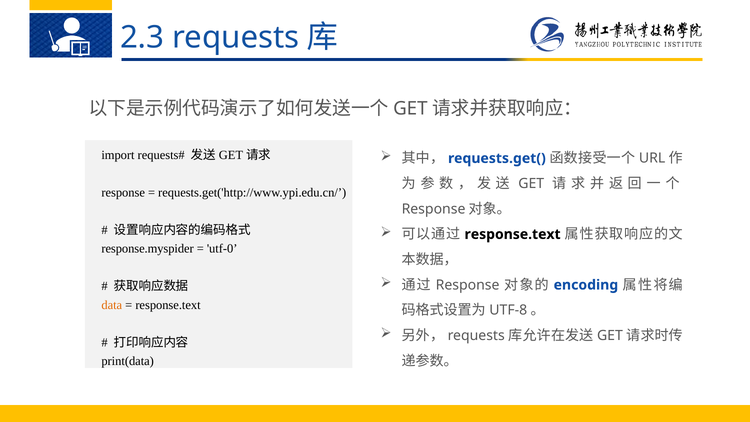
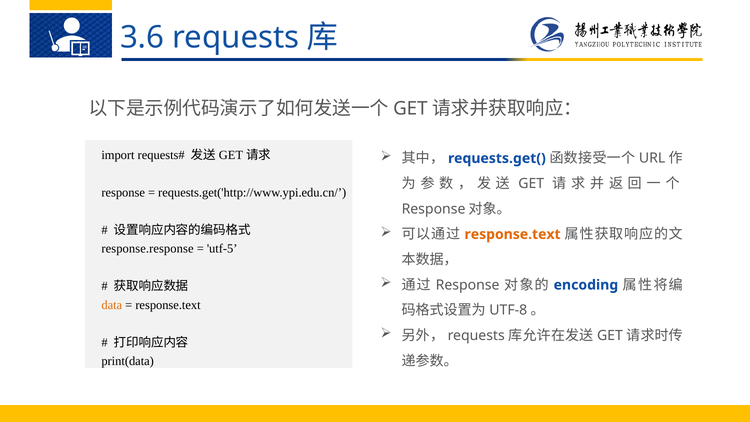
2.3: 2.3 -> 3.6
response.text at (513, 234) colour: black -> orange
response.myspider: response.myspider -> response.response
utf-0: utf-0 -> utf-5
